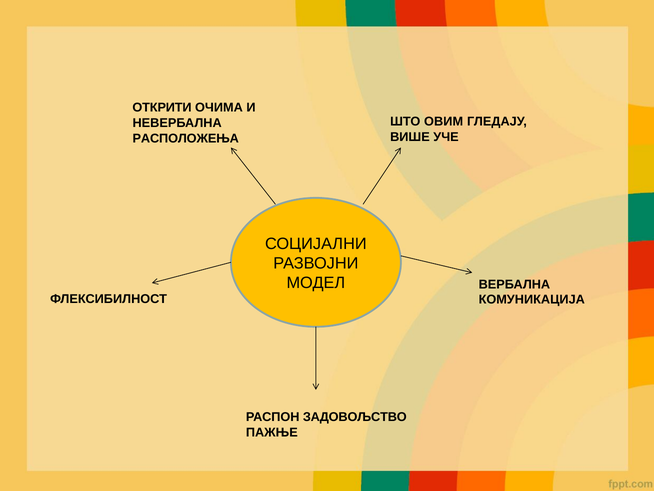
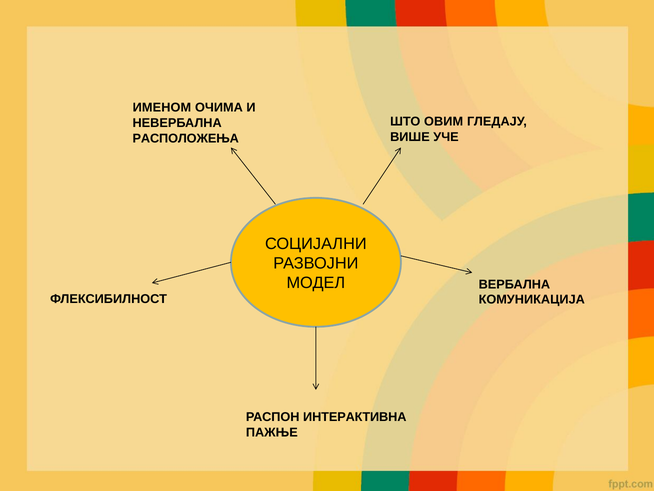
ОТКРИТИ: ОТКРИТИ -> ИМЕНОМ
ЗАДОВОЉСТВО: ЗАДОВОЉСТВО -> ИНТЕРАКТИВНА
